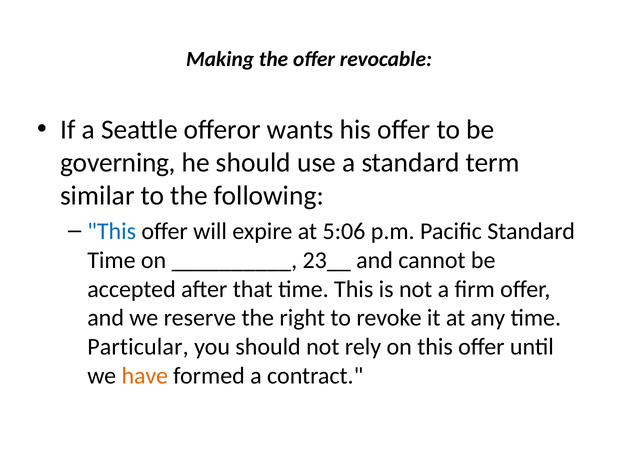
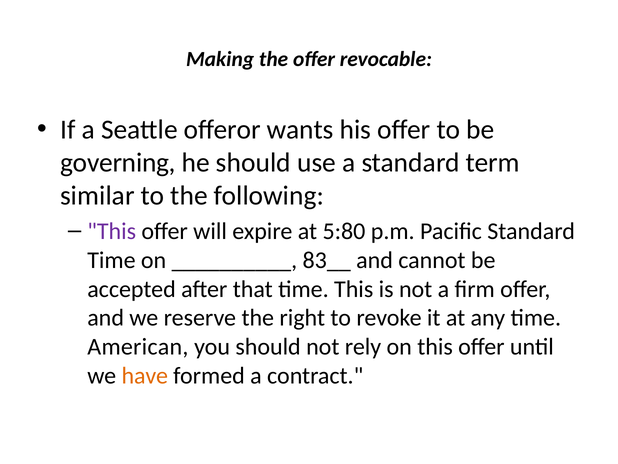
This at (112, 231) colour: blue -> purple
5:06: 5:06 -> 5:80
23__: 23__ -> 83__
Particular: Particular -> American
